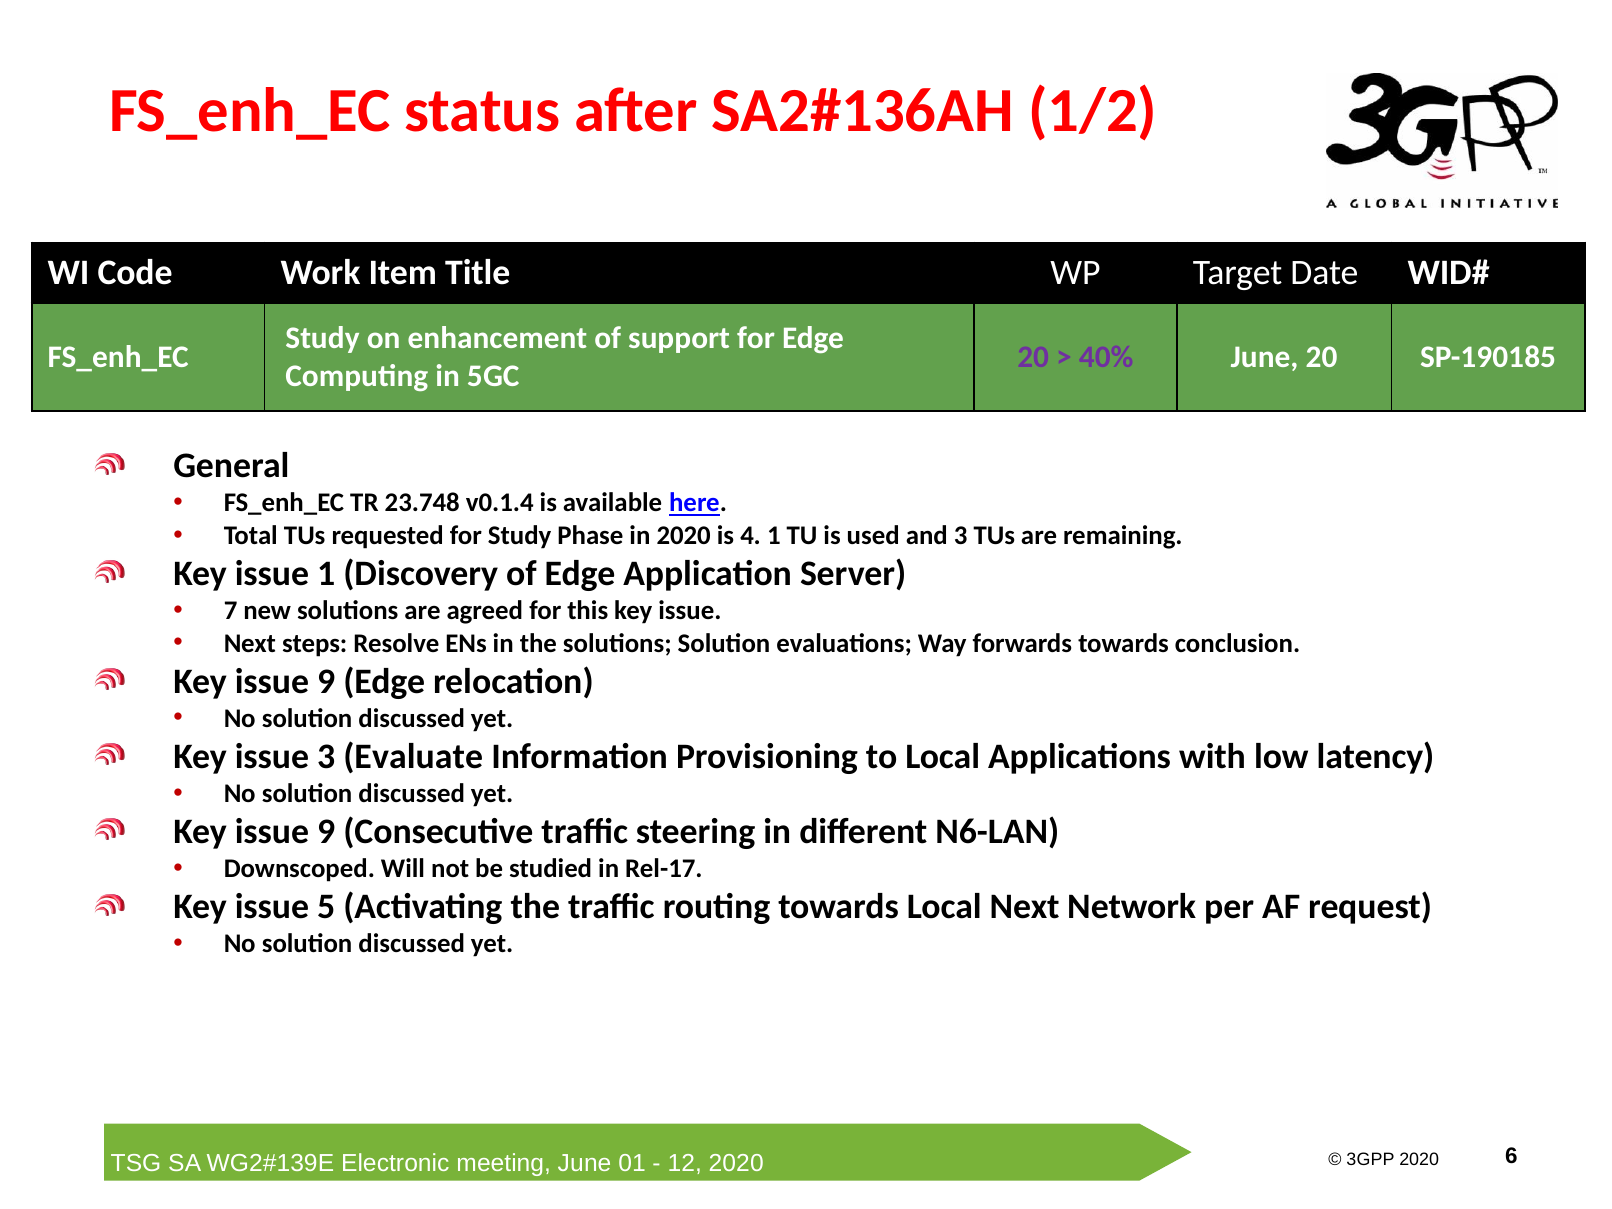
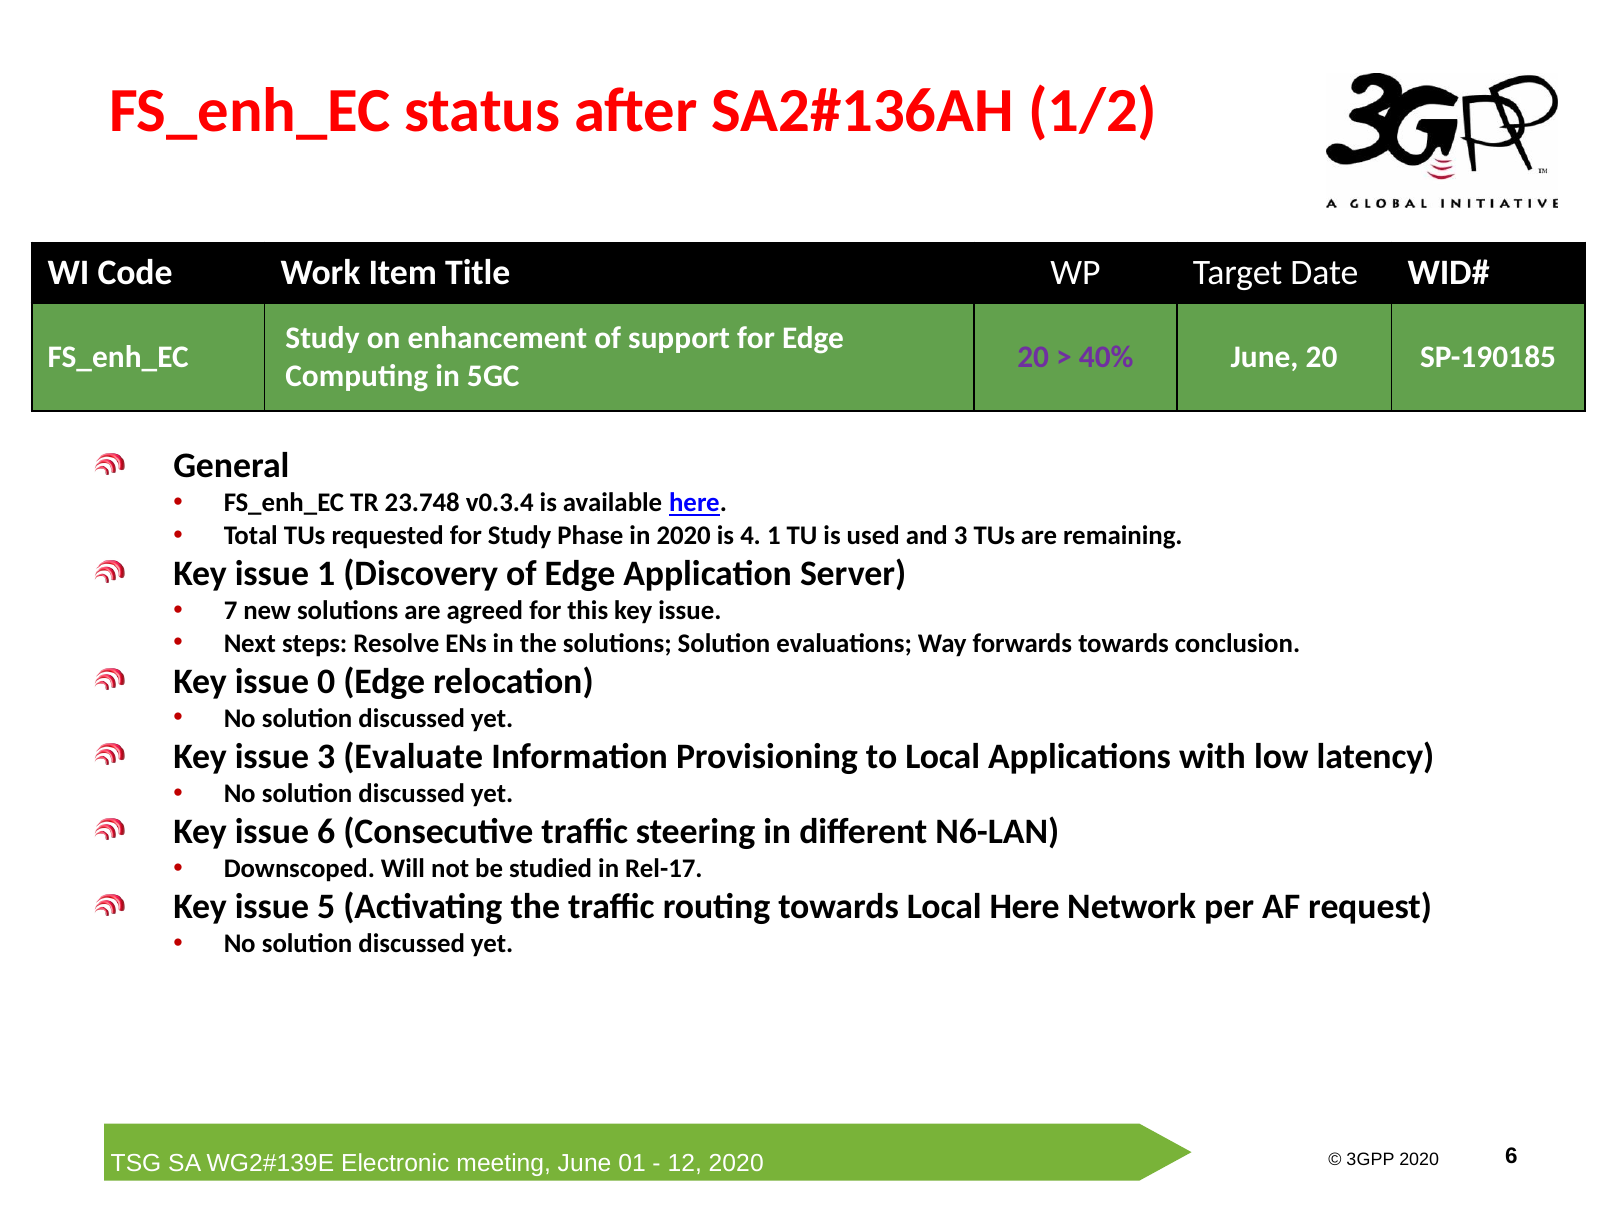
v0.1.4: v0.1.4 -> v0.3.4
9 at (326, 682): 9 -> 0
9 at (326, 832): 9 -> 6
Local Next: Next -> Here
